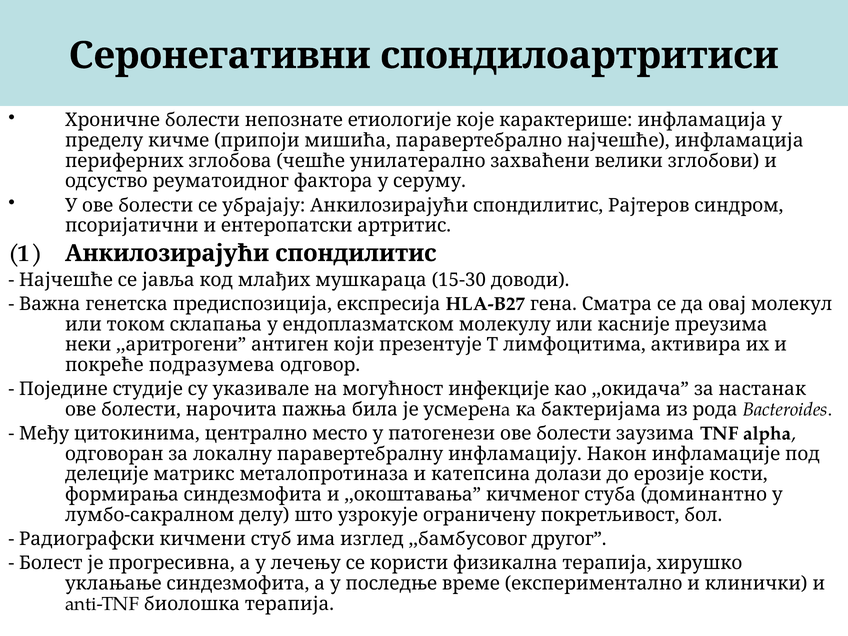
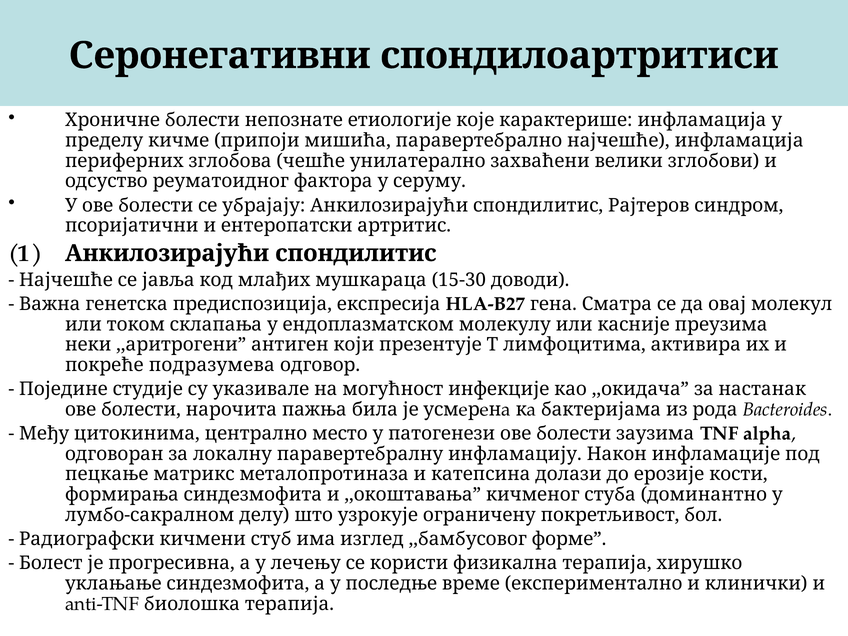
делеције: делеције -> пецкање
другог: другог -> форме
